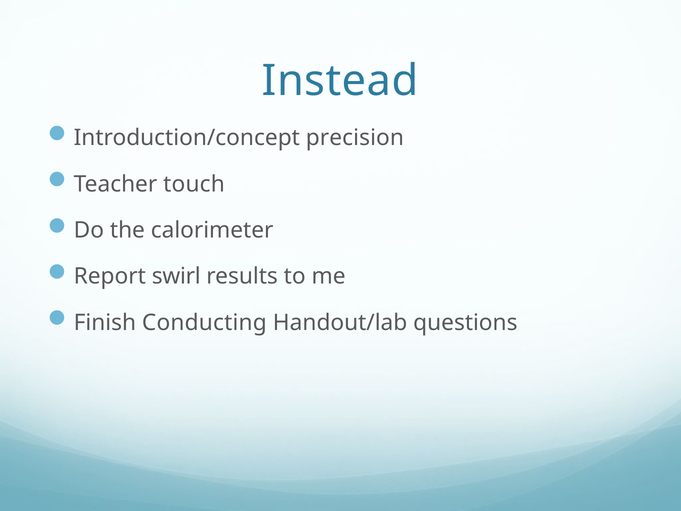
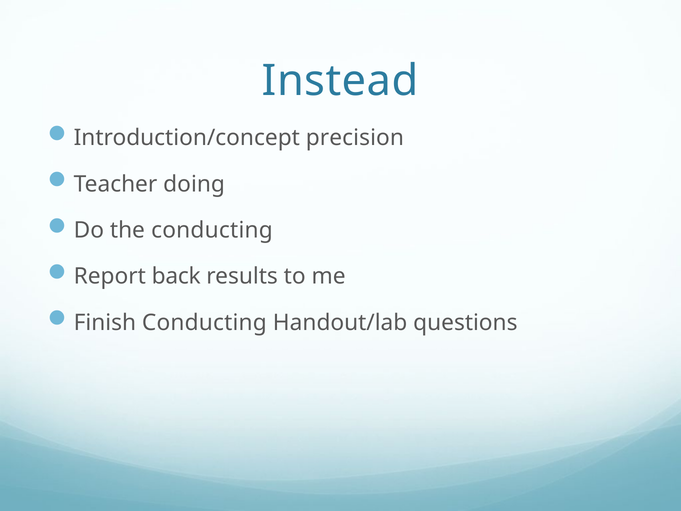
touch: touch -> doing
the calorimeter: calorimeter -> conducting
swirl: swirl -> back
